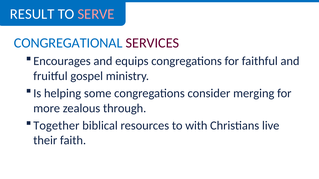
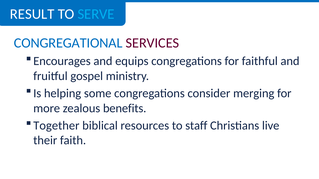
SERVE colour: pink -> light blue
through: through -> benefits
with: with -> staff
